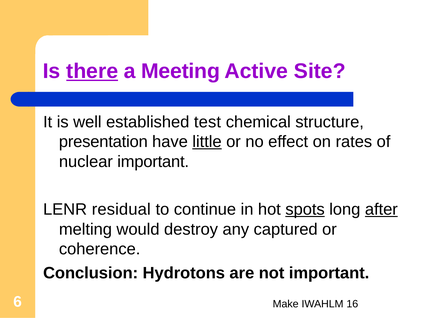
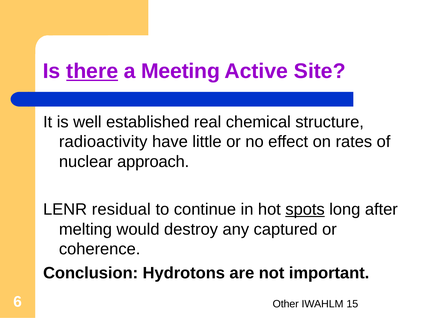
test: test -> real
presentation: presentation -> radioactivity
little underline: present -> none
nuclear important: important -> approach
after underline: present -> none
Make: Make -> Other
16: 16 -> 15
